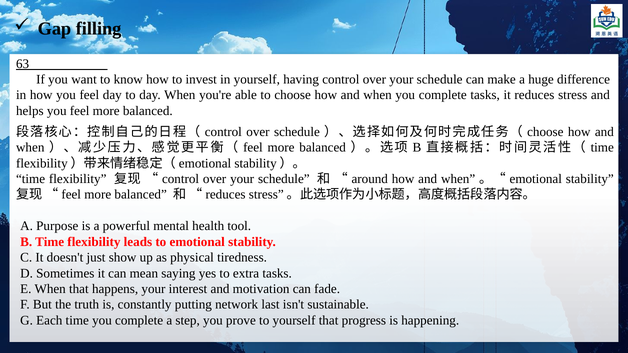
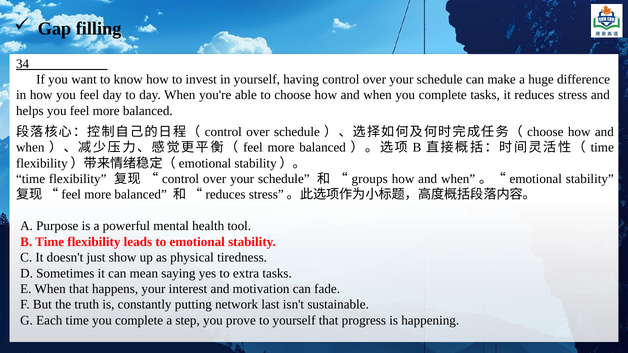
63_______: 63_______ -> 34_______
around: around -> groups
